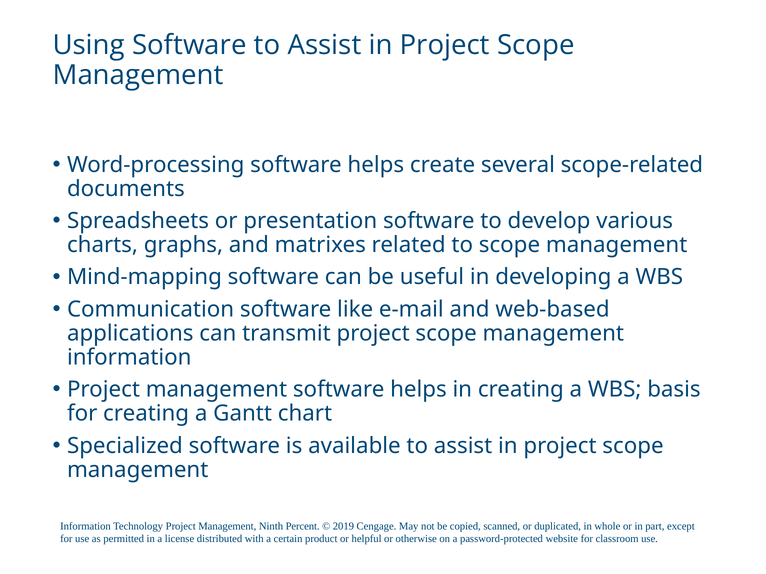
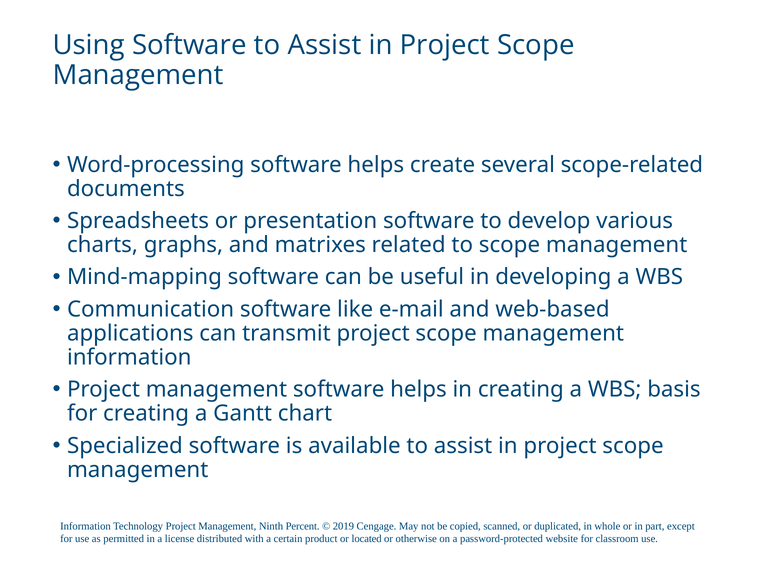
helpful: helpful -> located
